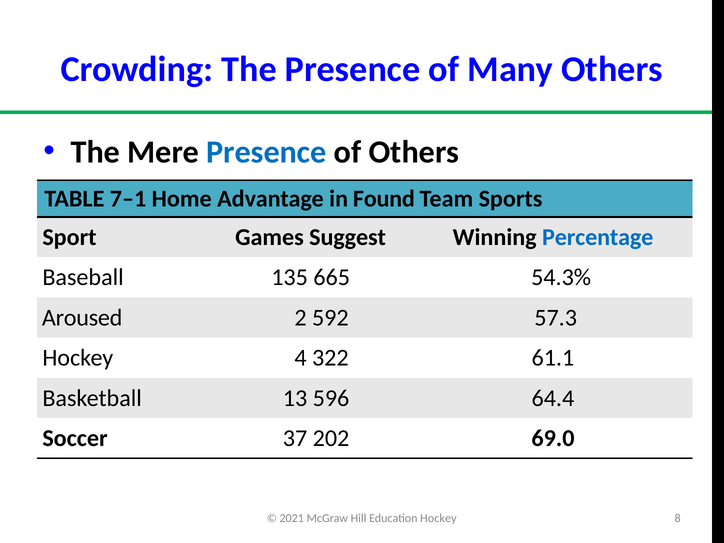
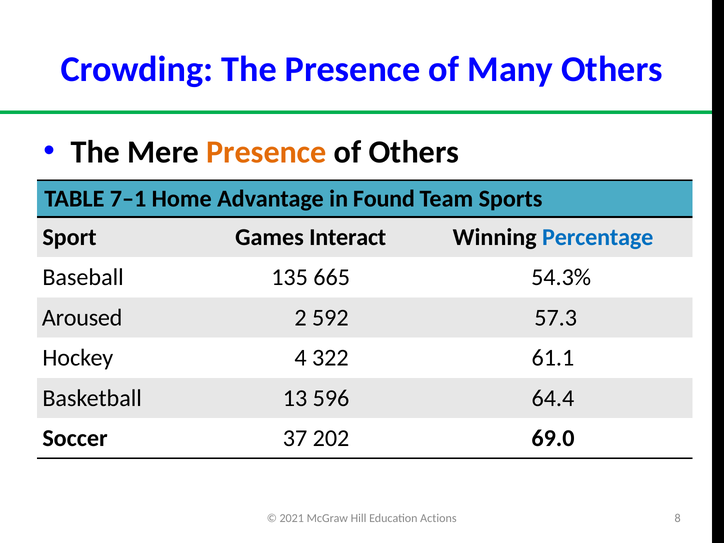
Presence at (266, 152) colour: blue -> orange
Suggest: Suggest -> Interact
Education Hockey: Hockey -> Actions
